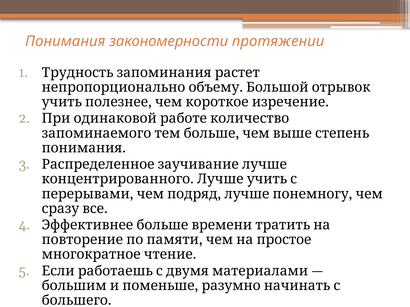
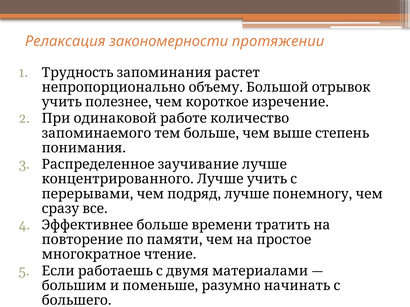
Понимания at (65, 41): Понимания -> Релаксация
